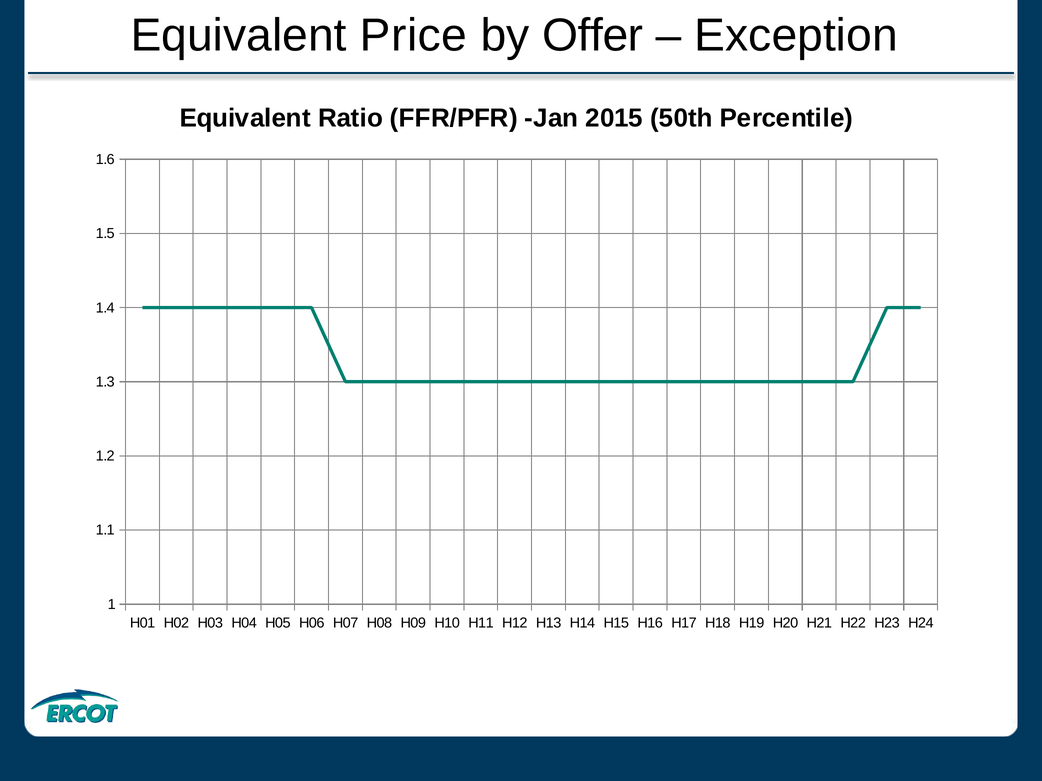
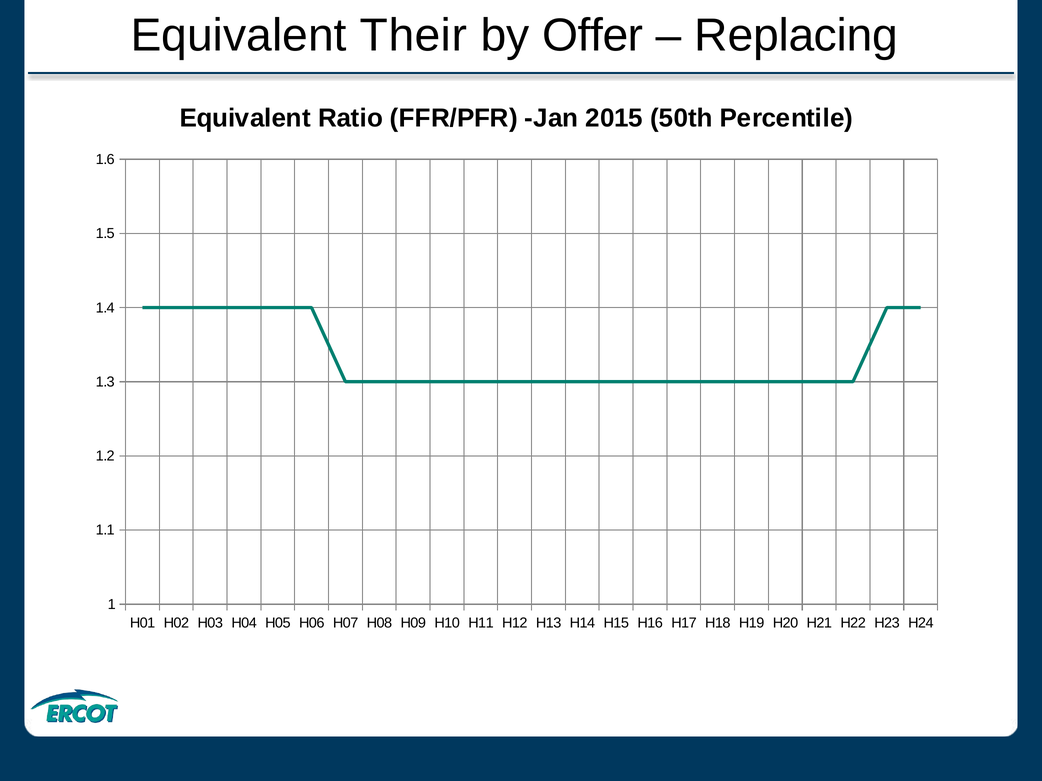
Price: Price -> Their
Exception: Exception -> Replacing
